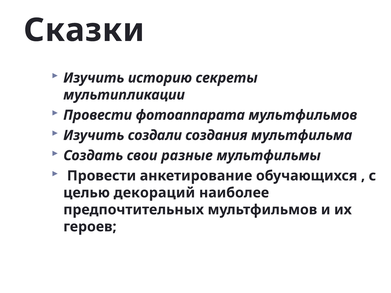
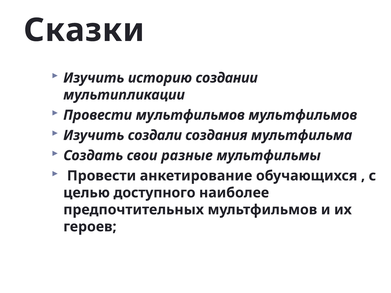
секреты: секреты -> создании
Провести фотоаппарата: фотоаппарата -> мультфильмов
декораций: декораций -> доступного
